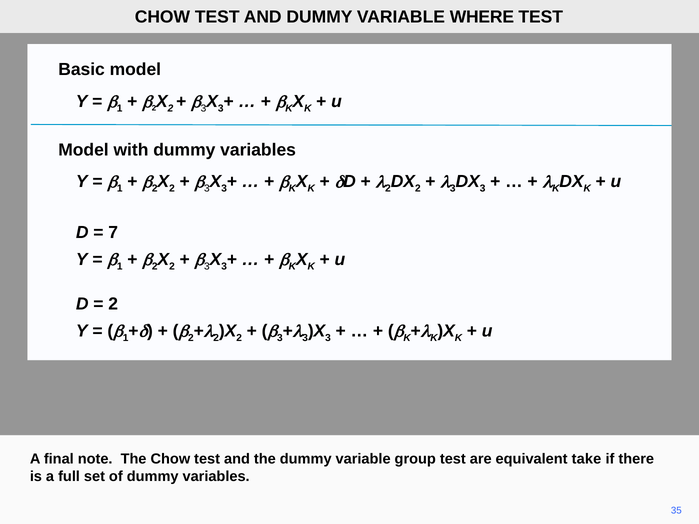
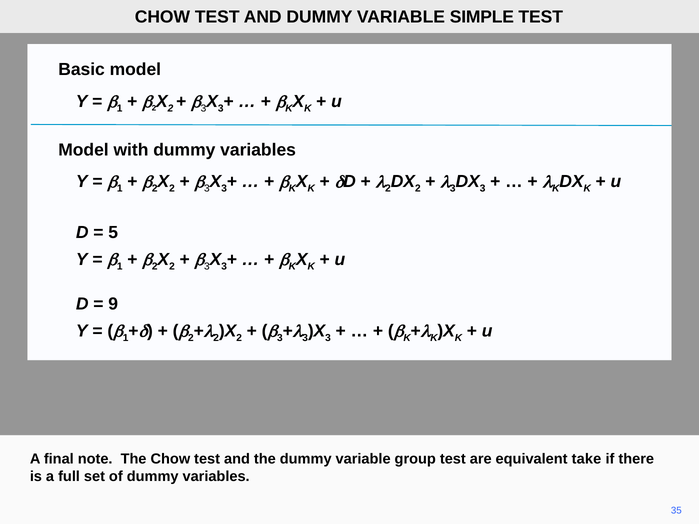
WHERE: WHERE -> SIMPLE
7: 7 -> 5
2 at (113, 304): 2 -> 9
